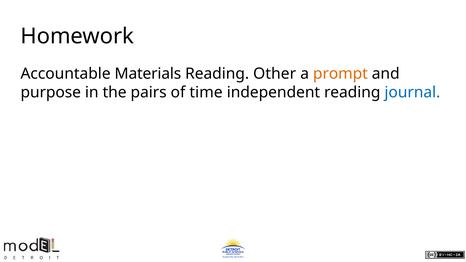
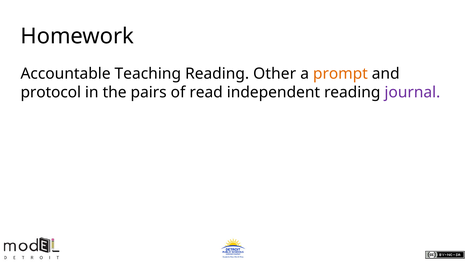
Materials: Materials -> Teaching
purpose: purpose -> protocol
time: time -> read
journal colour: blue -> purple
